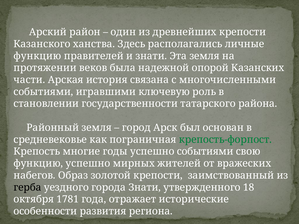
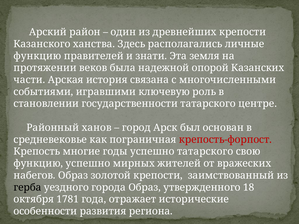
района: района -> центре
Районный земля: земля -> ханов
крепость-форпост colour: green -> red
успешно событиями: событиями -> татарского
города Знати: Знати -> Образ
